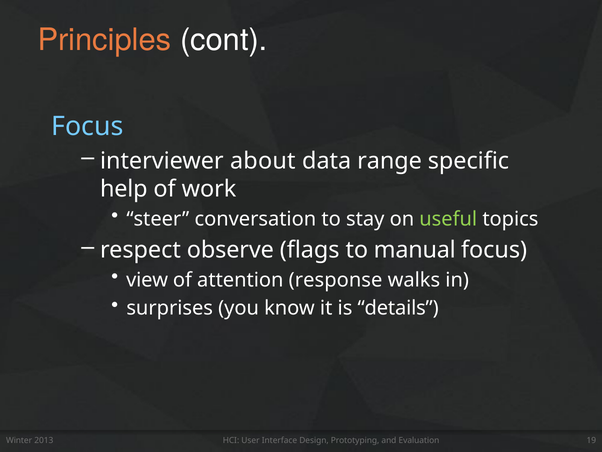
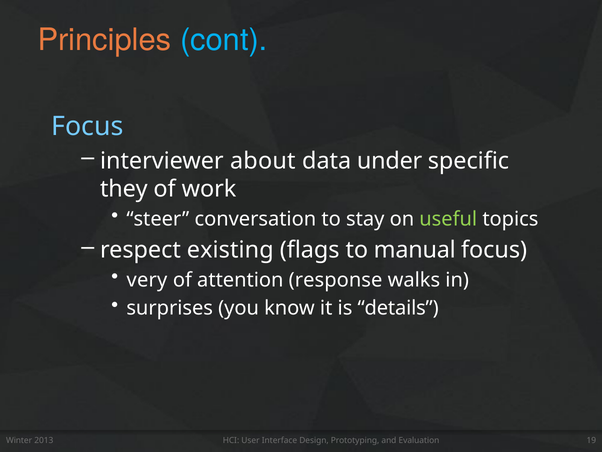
cont colour: white -> light blue
range: range -> under
help: help -> they
observe: observe -> existing
view: view -> very
